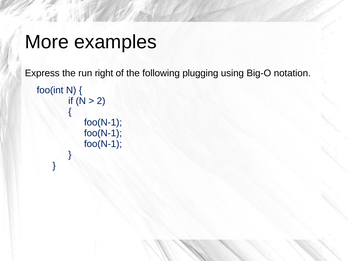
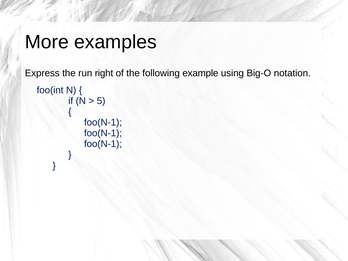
plugging: plugging -> example
2: 2 -> 5
